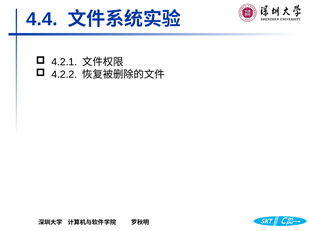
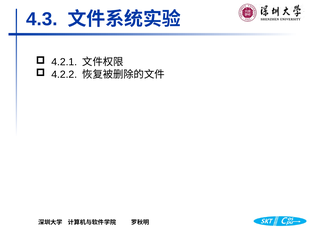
4.4: 4.4 -> 4.3
